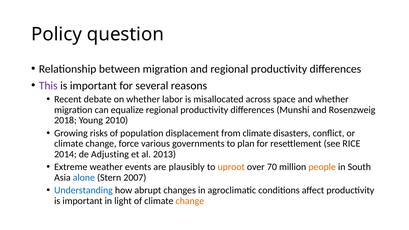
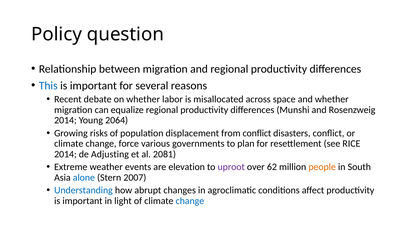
This colour: purple -> blue
2018 at (65, 120): 2018 -> 2014
2010: 2010 -> 2064
from climate: climate -> conflict
2013: 2013 -> 2081
plausibly: plausibly -> elevation
uproot colour: orange -> purple
70: 70 -> 62
change at (190, 201) colour: orange -> blue
